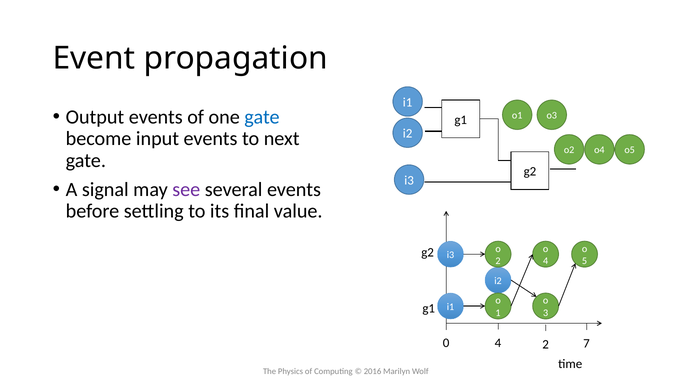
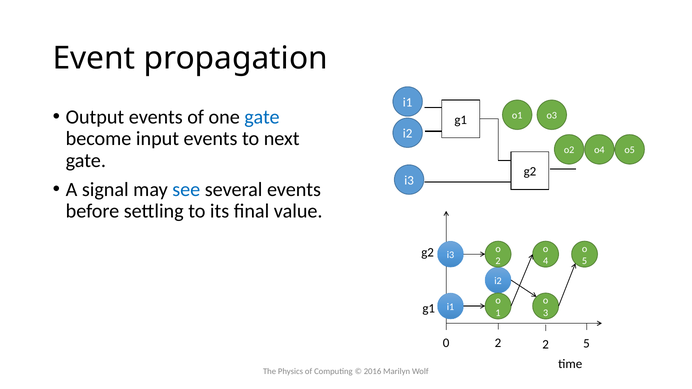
see colour: purple -> blue
0 4: 4 -> 2
2 7: 7 -> 5
